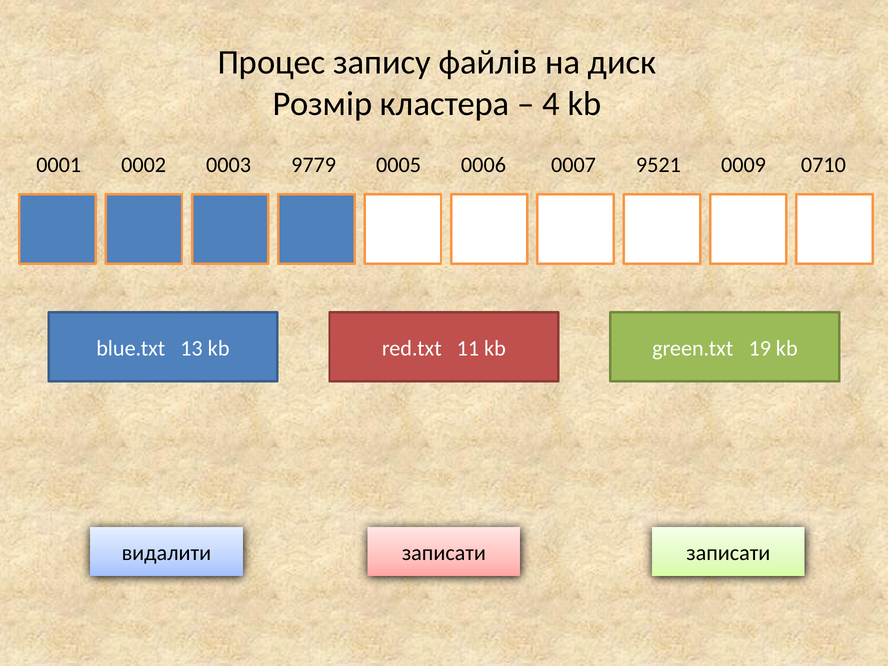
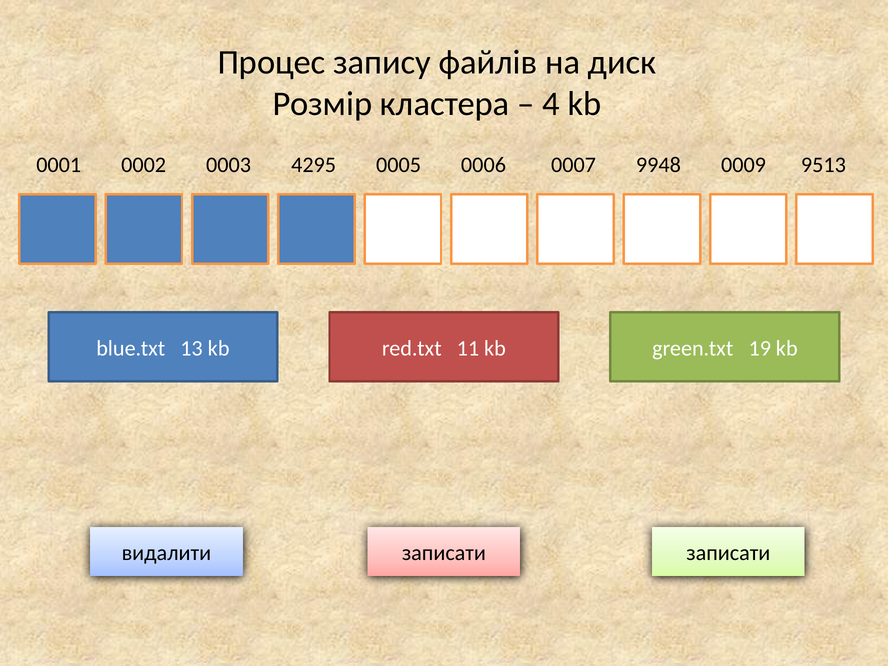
9779: 9779 -> 4295
9521: 9521 -> 9948
0710: 0710 -> 9513
